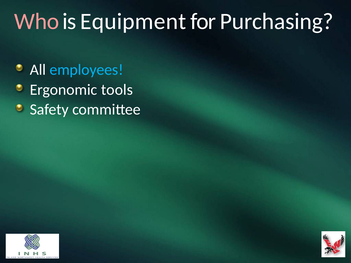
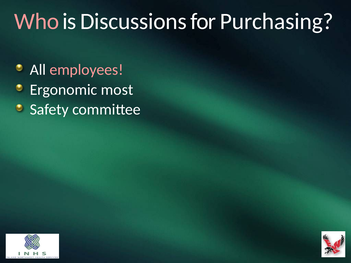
Equipment: Equipment -> Discussions
employees colour: light blue -> pink
tools: tools -> most
